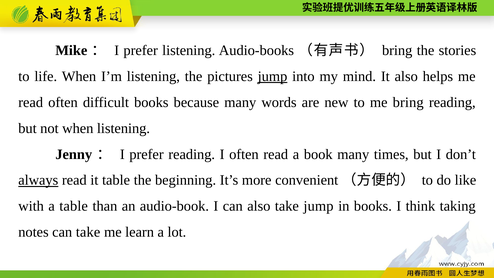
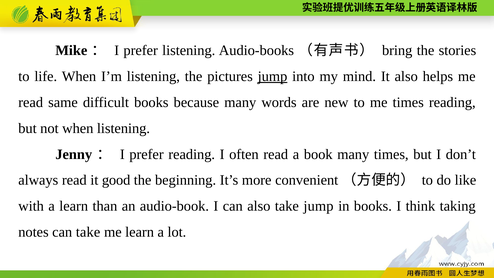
read often: often -> same
me bring: bring -> times
always underline: present -> none
it table: table -> good
a table: table -> learn
